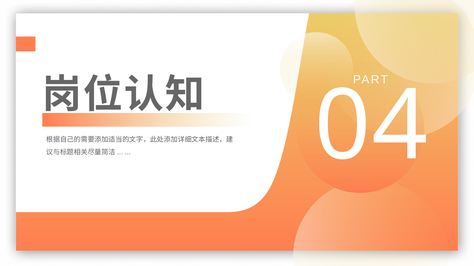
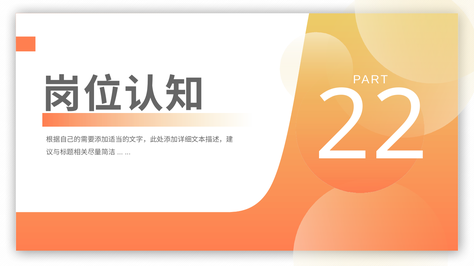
04: 04 -> 22
